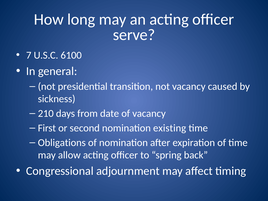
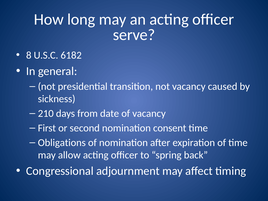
7: 7 -> 8
6100: 6100 -> 6182
existing: existing -> consent
